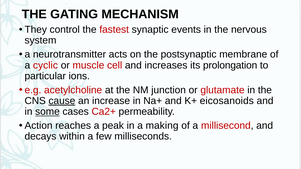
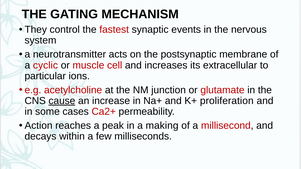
prolongation: prolongation -> extracellular
eicosanoids: eicosanoids -> proliferation
some underline: present -> none
